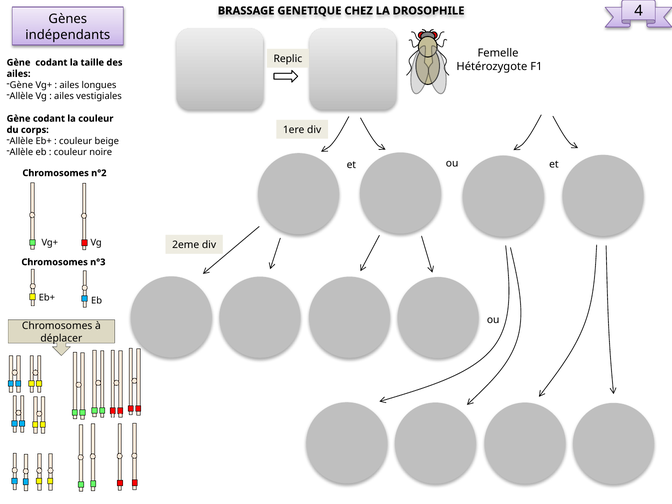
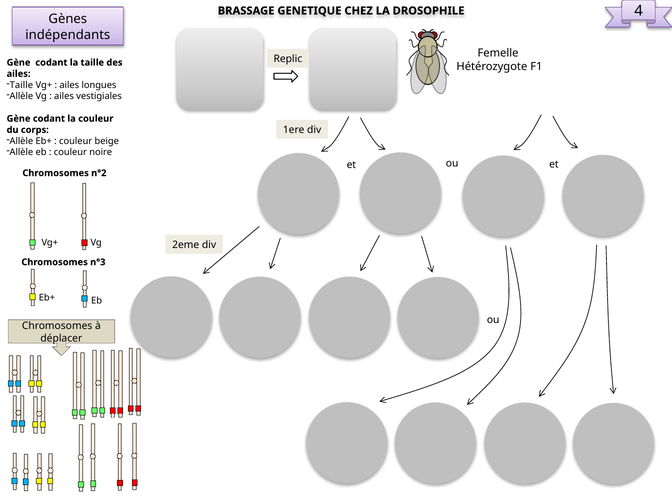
Gène at (21, 85): Gène -> Taille
